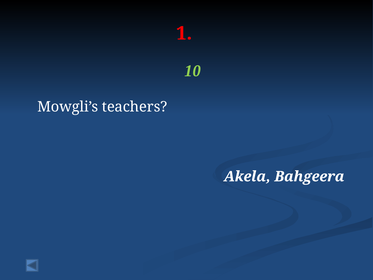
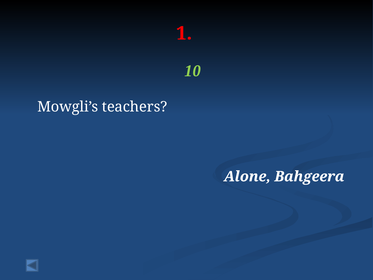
Akela: Akela -> Alone
